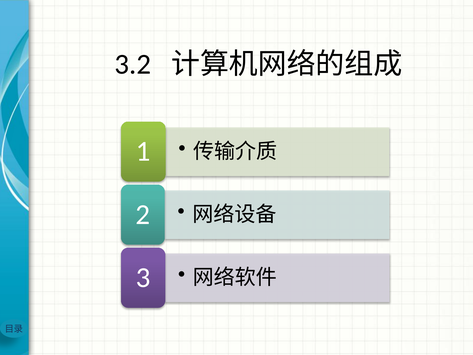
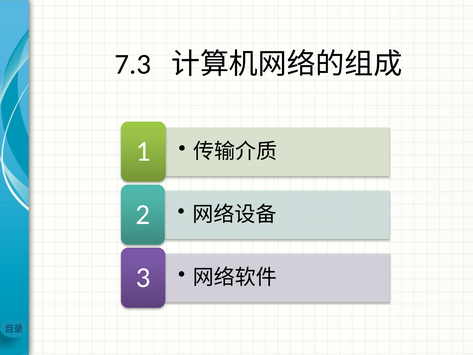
3.2: 3.2 -> 7.3
